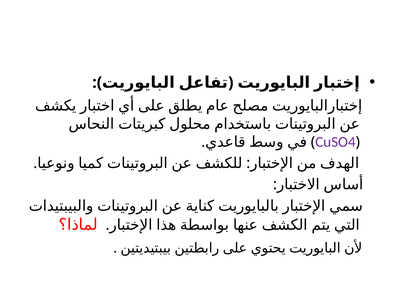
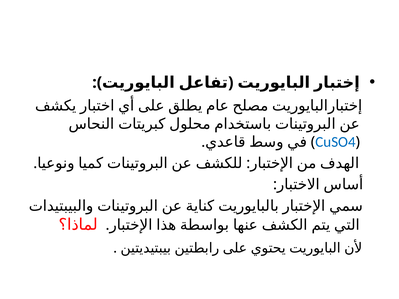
CuSO4 colour: purple -> blue
